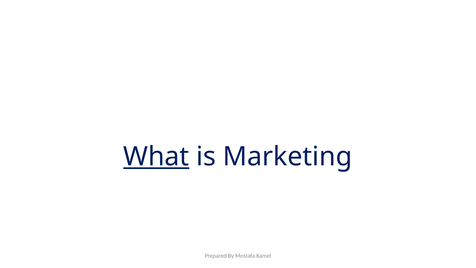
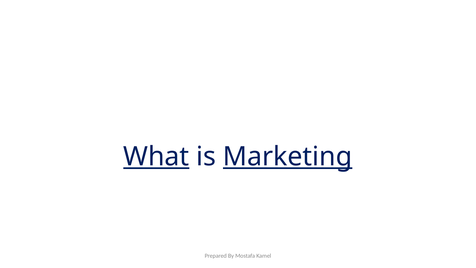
Marketing underline: none -> present
